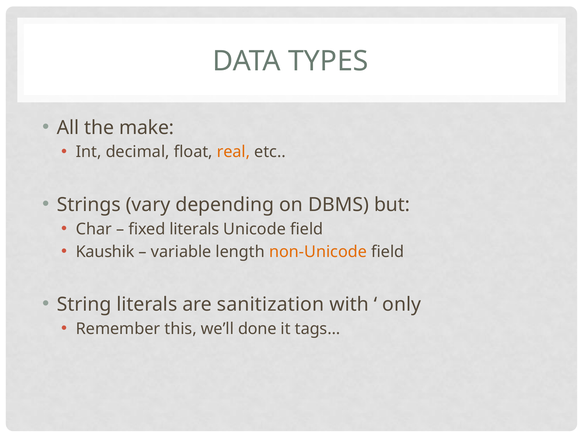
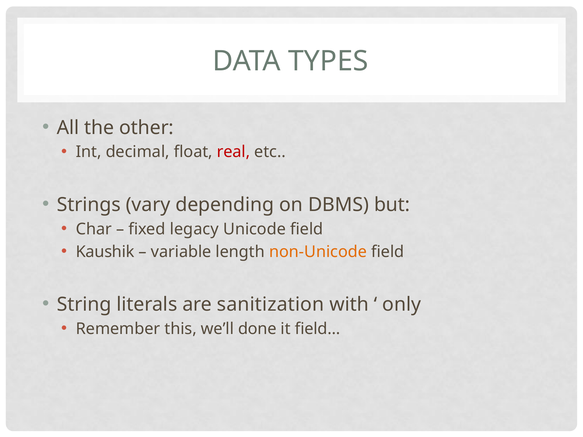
make: make -> other
real colour: orange -> red
fixed literals: literals -> legacy
tags…: tags… -> field…
